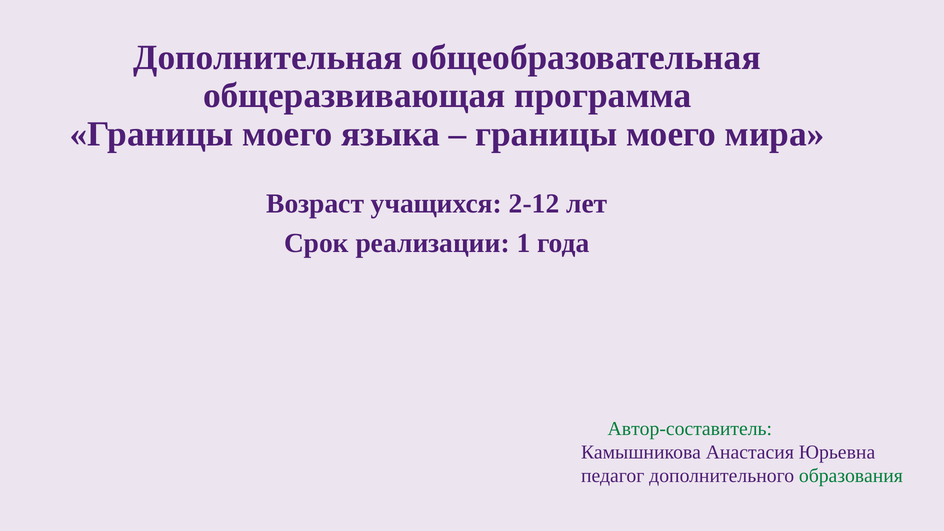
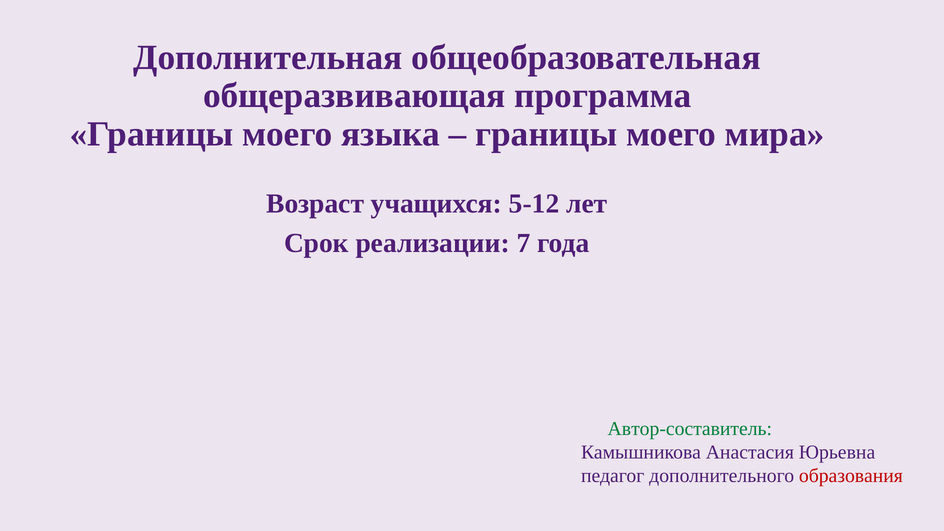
2-12: 2-12 -> 5-12
1: 1 -> 7
образования colour: green -> red
